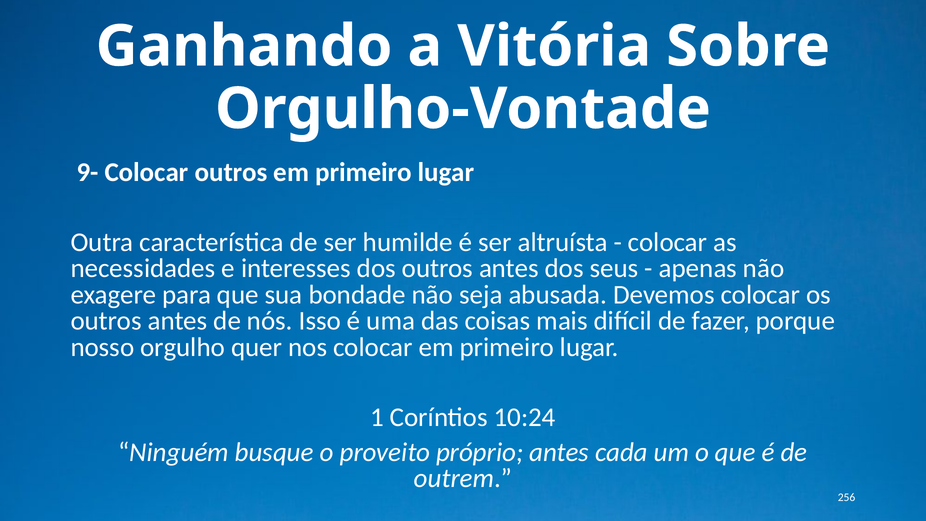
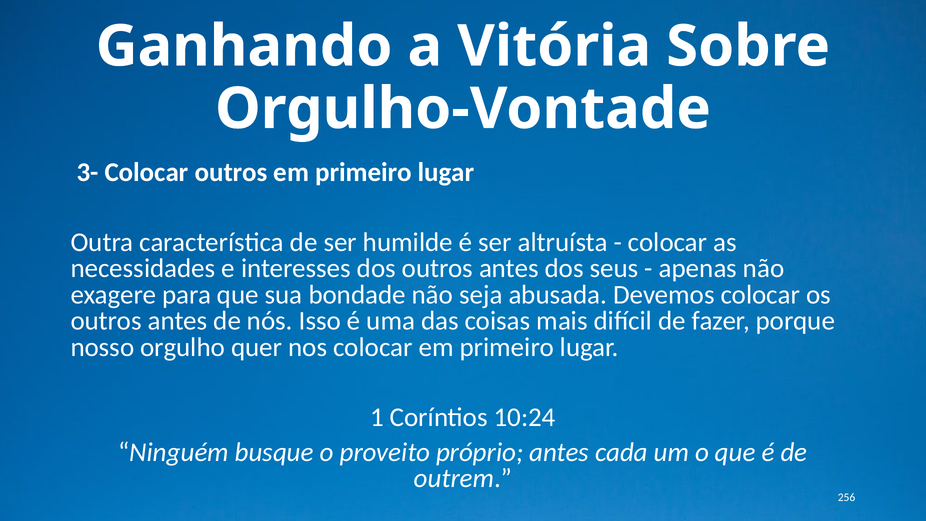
9-: 9- -> 3-
